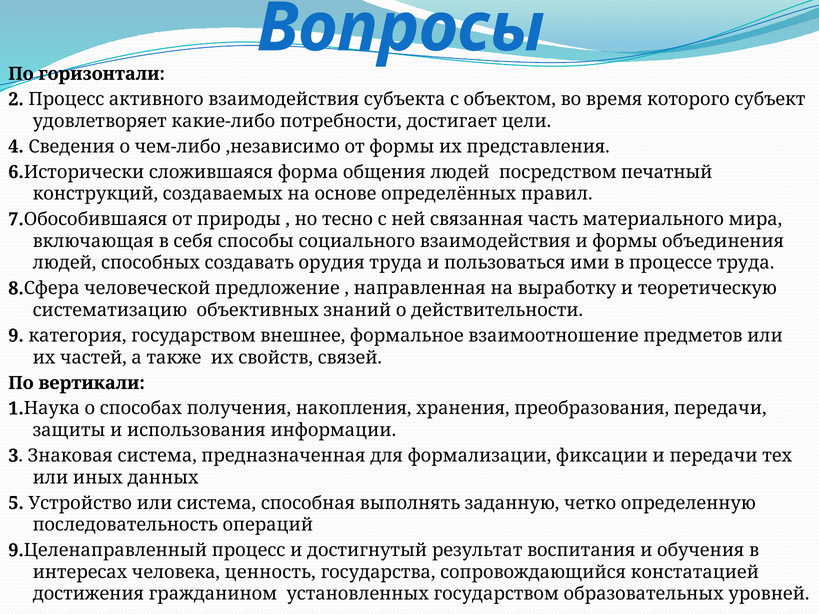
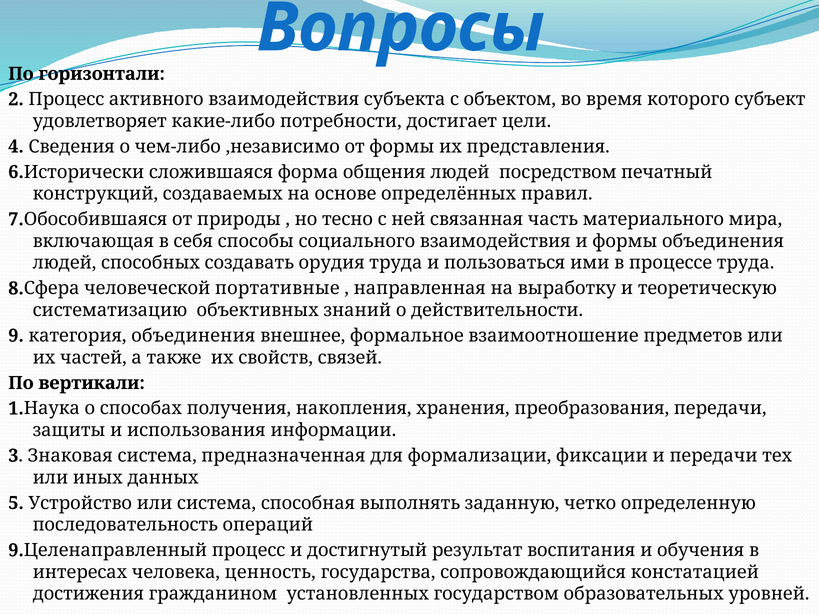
предложение: предложение -> портативные
категория государством: государством -> объединения
